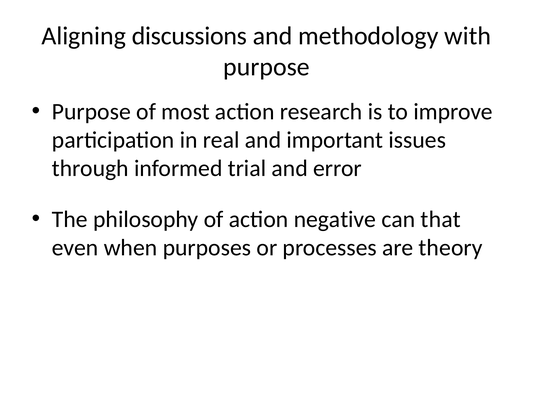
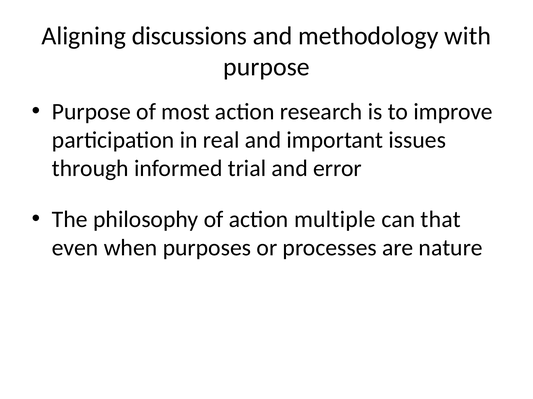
negative: negative -> multiple
theory: theory -> nature
